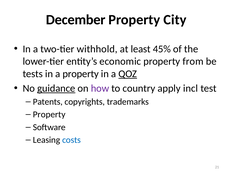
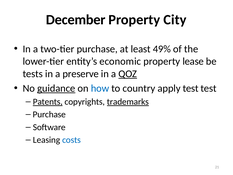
two-tier withhold: withhold -> purchase
45%: 45% -> 49%
from: from -> lease
a property: property -> preserve
how colour: purple -> blue
apply incl: incl -> test
Patents underline: none -> present
trademarks underline: none -> present
Property at (49, 114): Property -> Purchase
